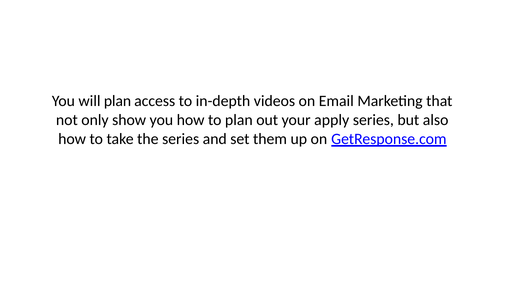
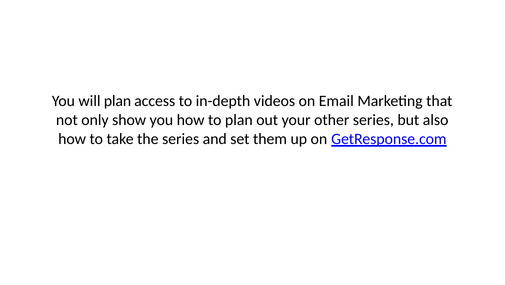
apply: apply -> other
